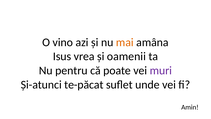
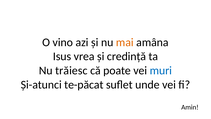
oamenii: oamenii -> credință
pentru: pentru -> trăiesc
muri colour: purple -> blue
